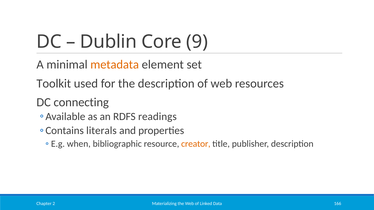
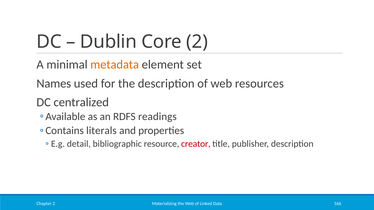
Core 9: 9 -> 2
Toolkit: Toolkit -> Names
connecting: connecting -> centralized
when: when -> detail
creator colour: orange -> red
